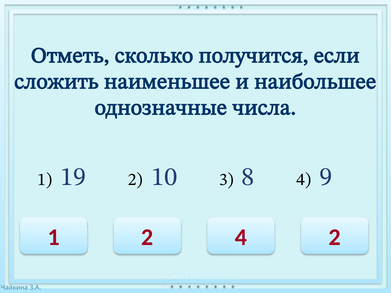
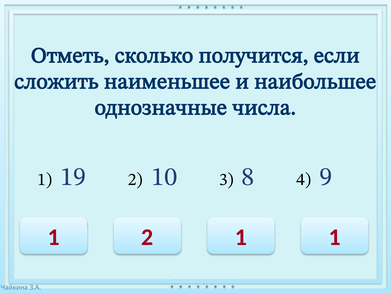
1 4: 4 -> 1
2 2: 2 -> 1
